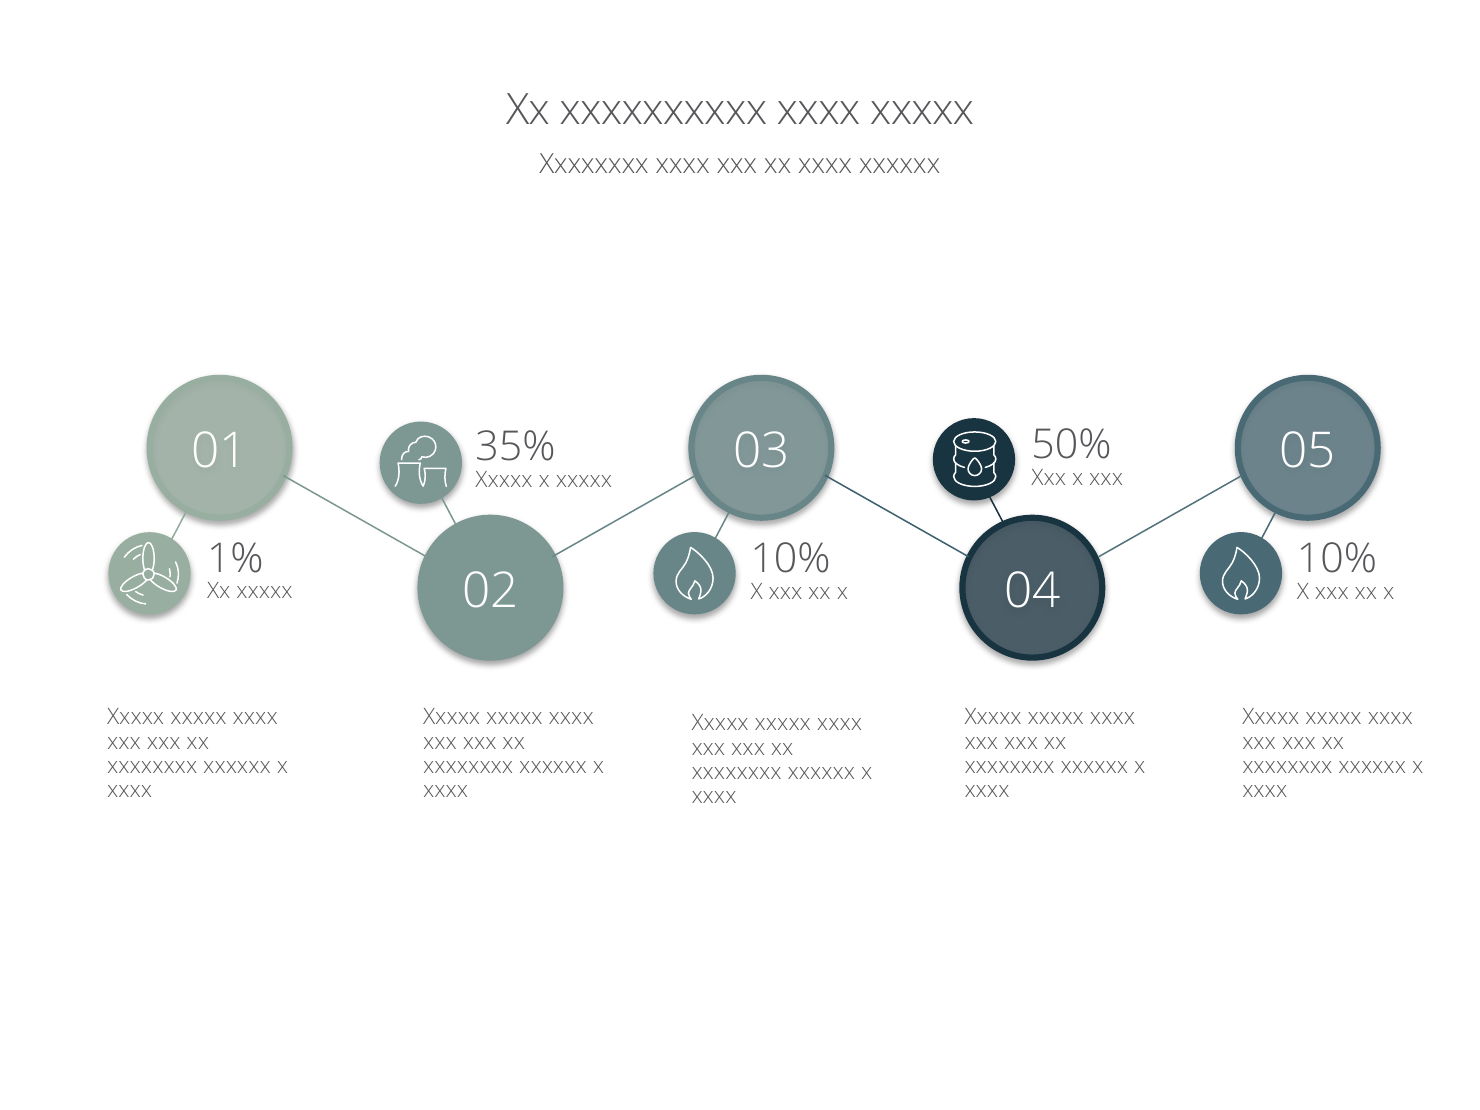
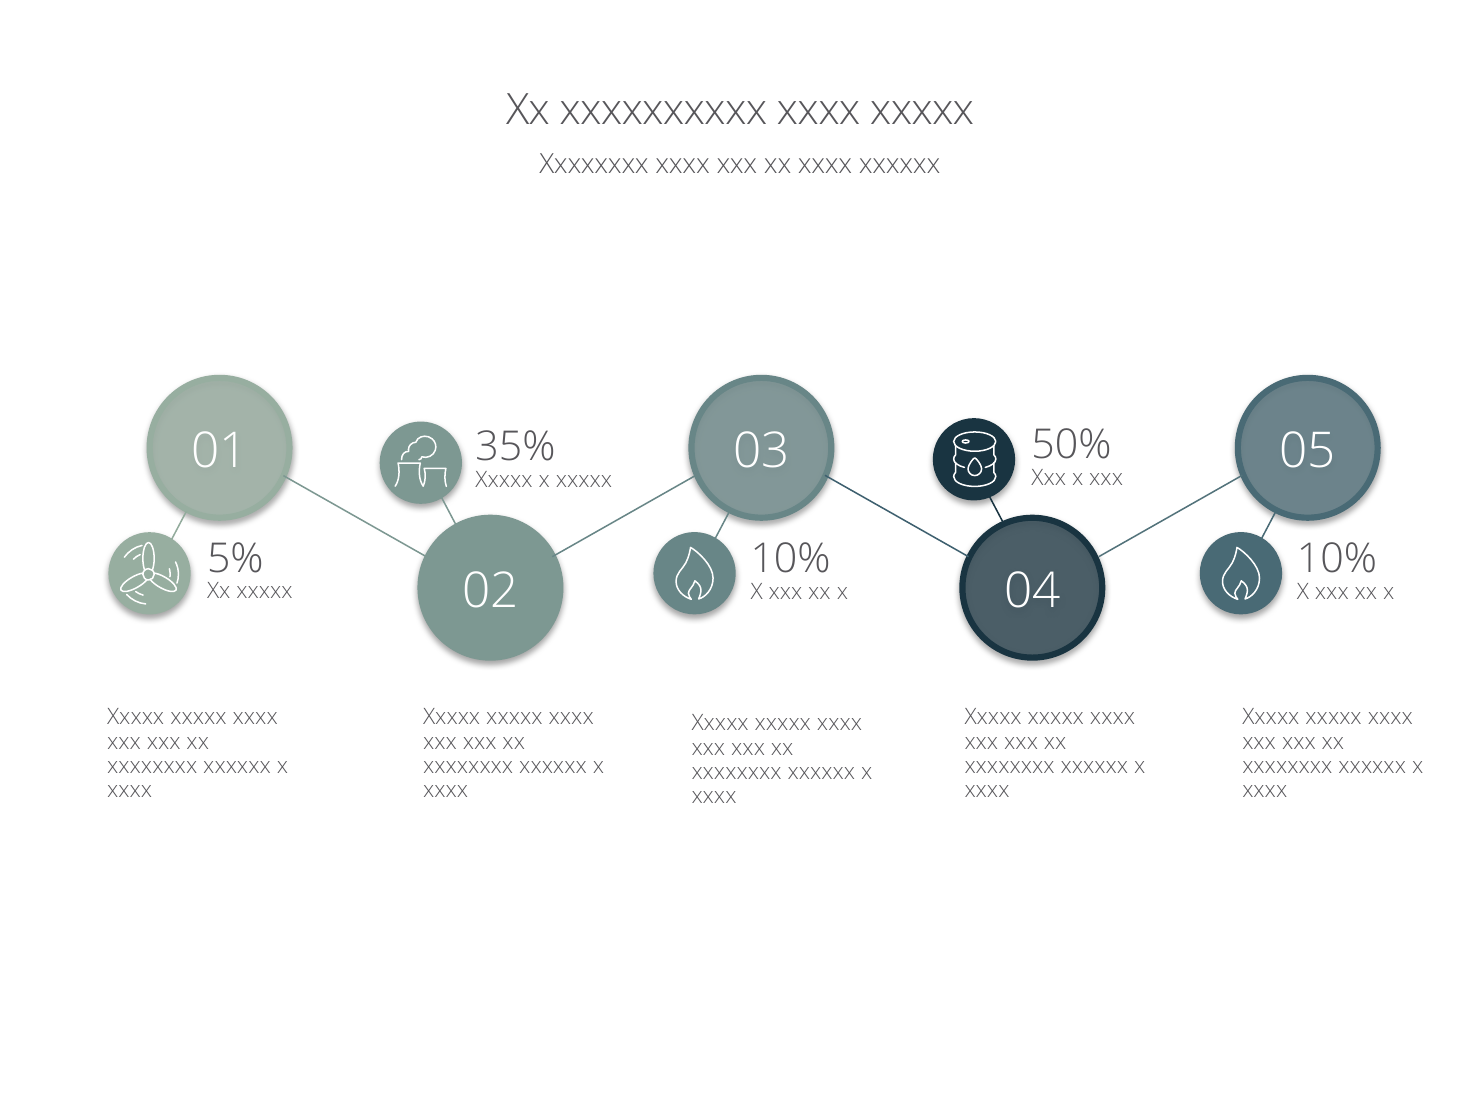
1%: 1% -> 5%
